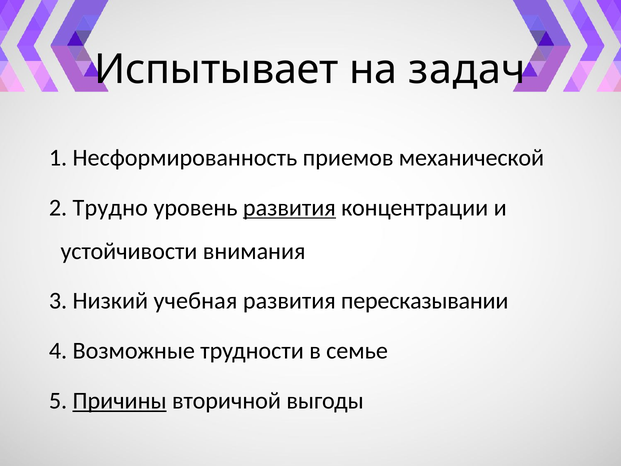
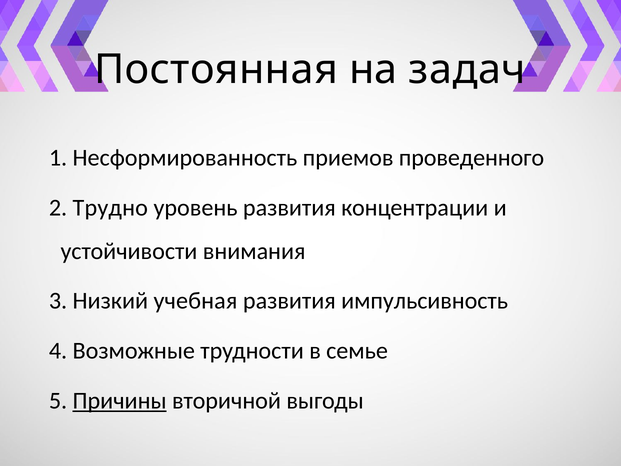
Испытывает: Испытывает -> Постоянная
механической: механической -> проведенного
развития at (289, 208) underline: present -> none
пересказывании: пересказывании -> импульсивность
